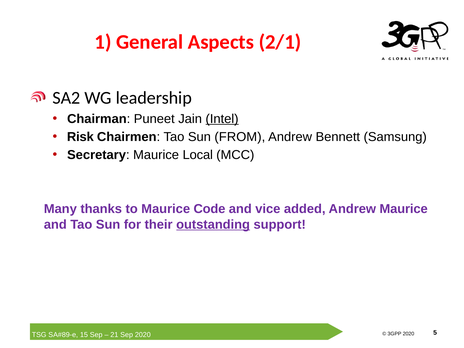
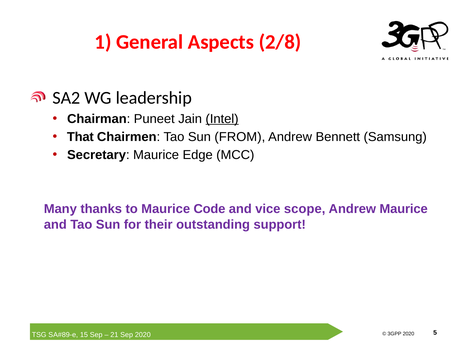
2/1: 2/1 -> 2/8
Risk: Risk -> That
Local: Local -> Edge
added: added -> scope
outstanding underline: present -> none
